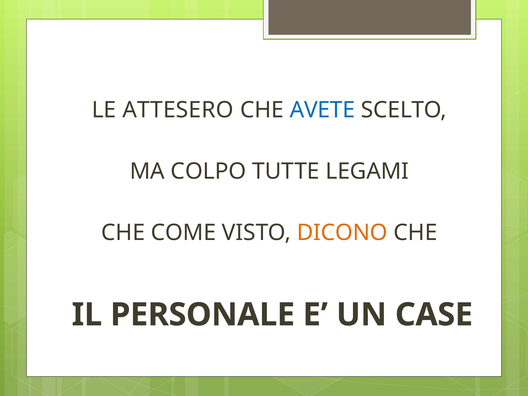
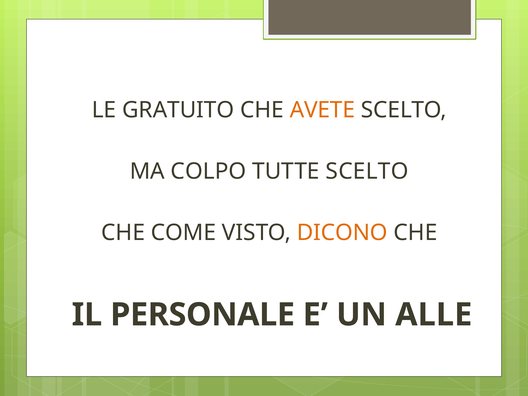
ATTESERO: ATTESERO -> GRATUITO
AVETE colour: blue -> orange
TUTTE LEGAMI: LEGAMI -> SCELTO
CASE: CASE -> ALLE
